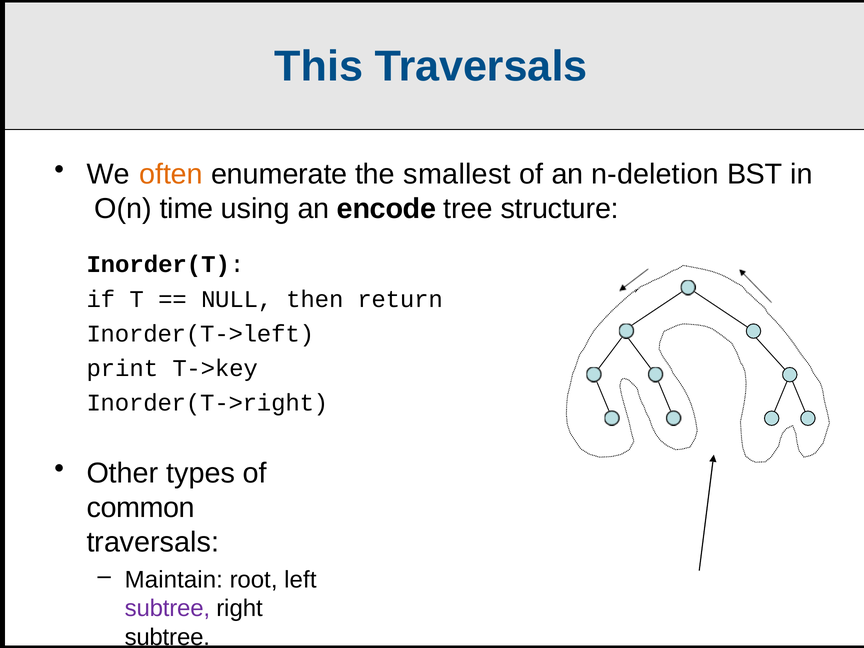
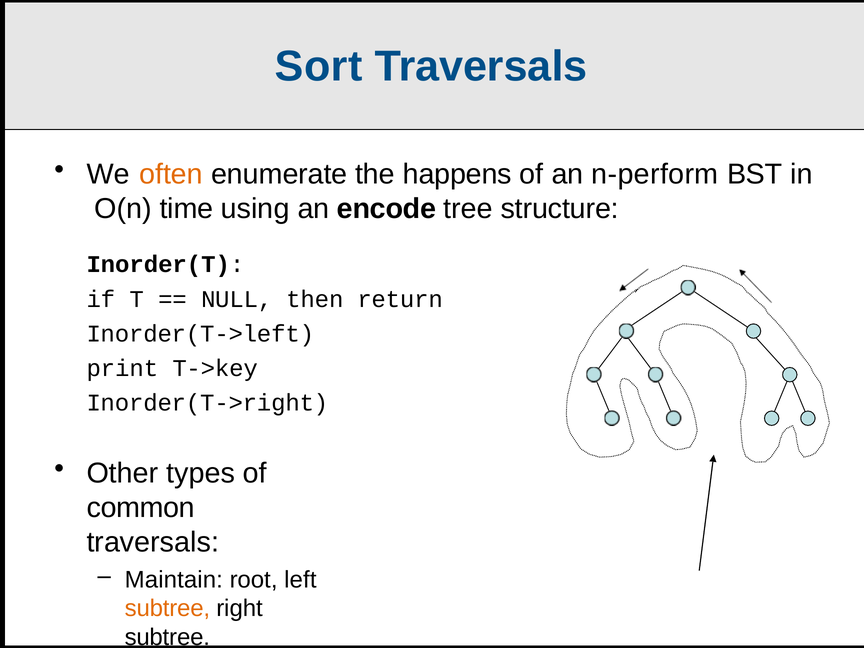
This: This -> Sort
smallest: smallest -> happens
n-deletion: n-deletion -> n-perform
subtree at (167, 609) colour: purple -> orange
